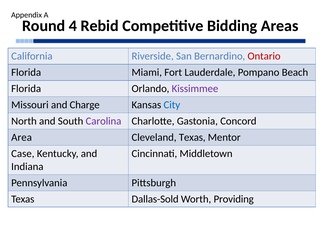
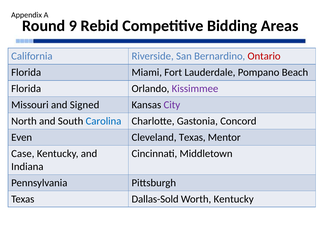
4: 4 -> 9
Charge: Charge -> Signed
City colour: blue -> purple
Carolina colour: purple -> blue
Area: Area -> Even
Worth Providing: Providing -> Kentucky
